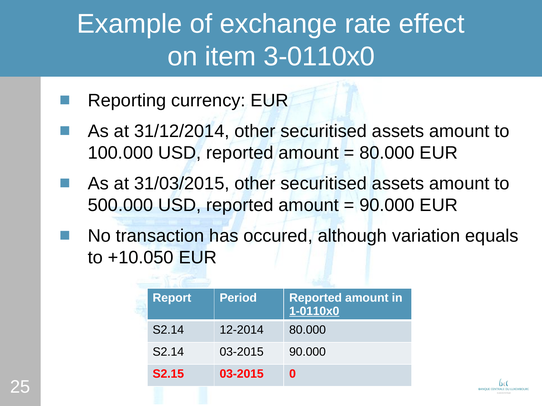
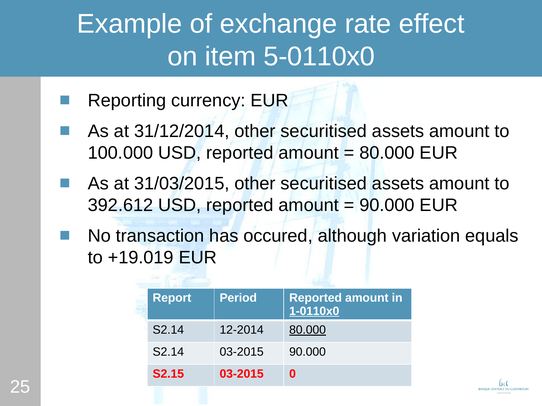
3-0110x0: 3-0110x0 -> 5-0110x0
500.000: 500.000 -> 392.612
+10.050: +10.050 -> +19.019
80.000 at (308, 330) underline: none -> present
